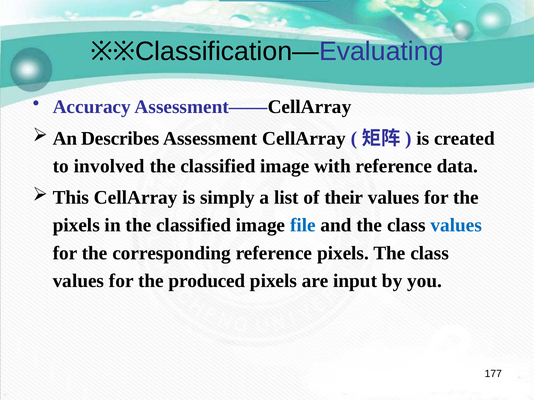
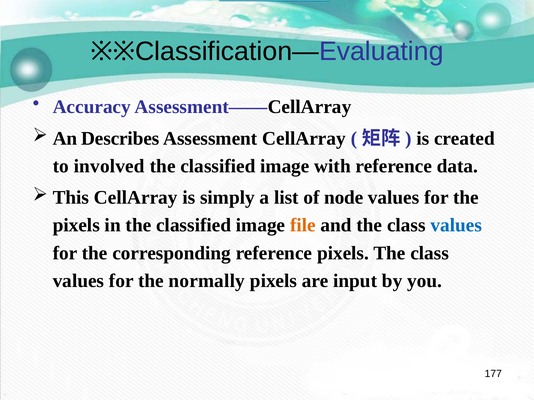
their: their -> node
file colour: blue -> orange
produced: produced -> normally
